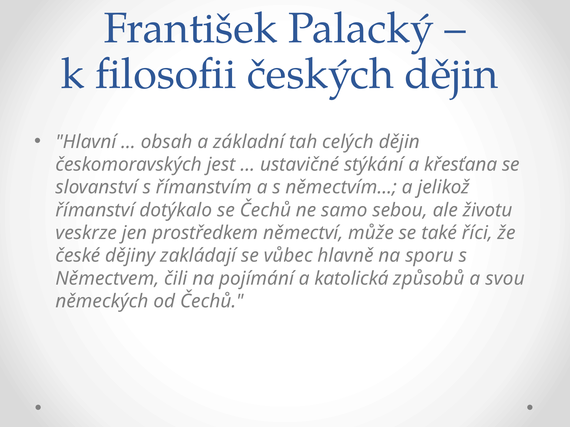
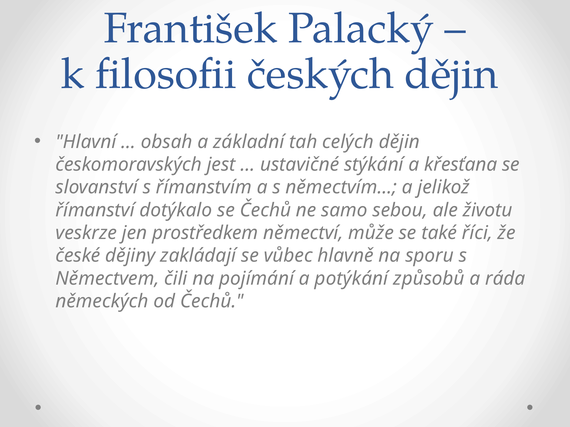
katolická: katolická -> potýkání
svou: svou -> ráda
